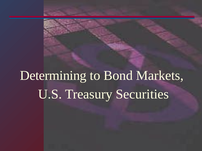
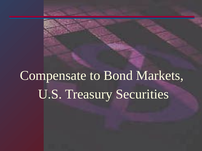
Determining: Determining -> Compensate
